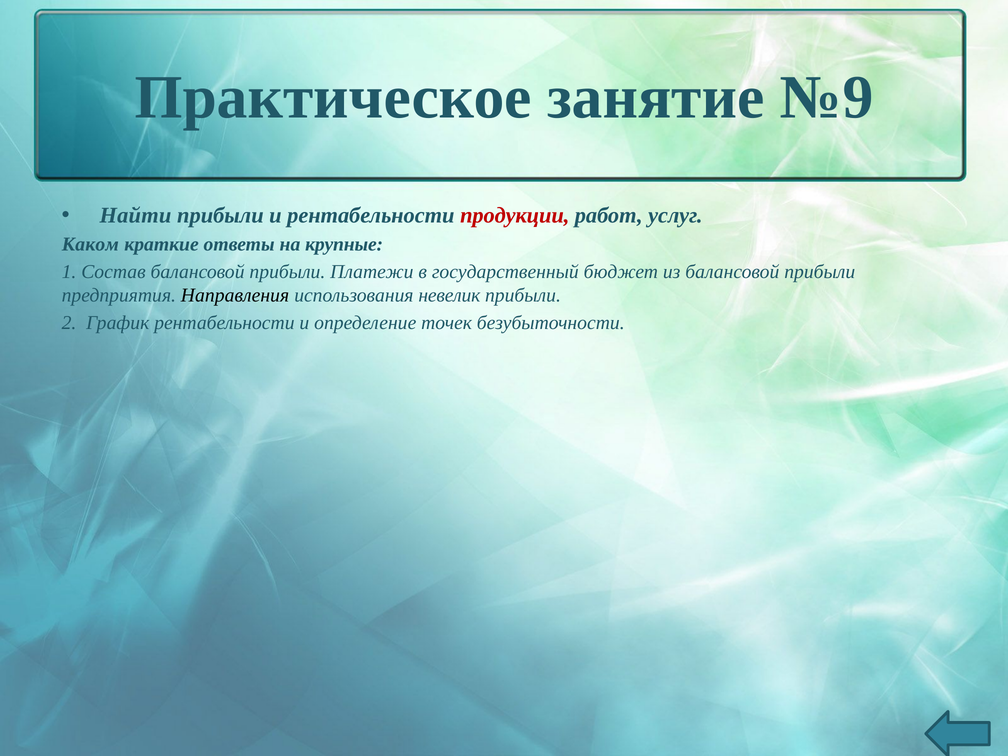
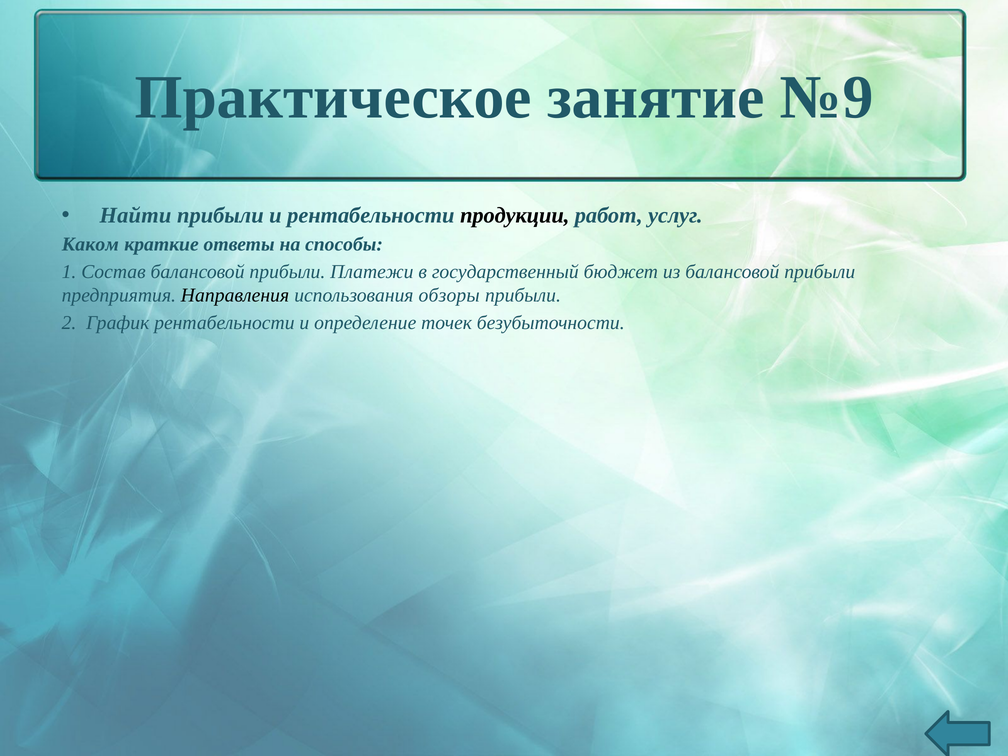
продукции colour: red -> black
крупные: крупные -> способы
невелик: невелик -> обзоры
